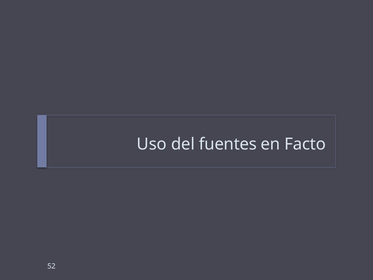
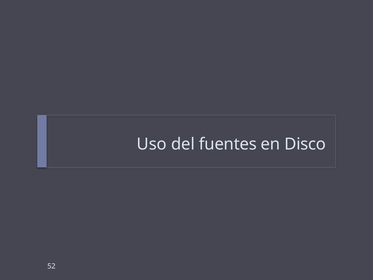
Facto: Facto -> Disco
